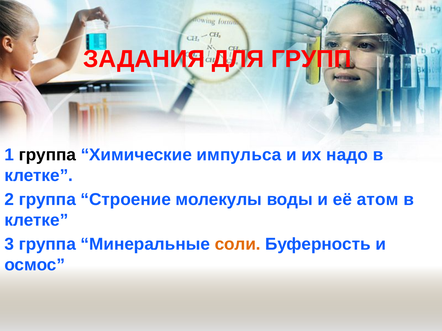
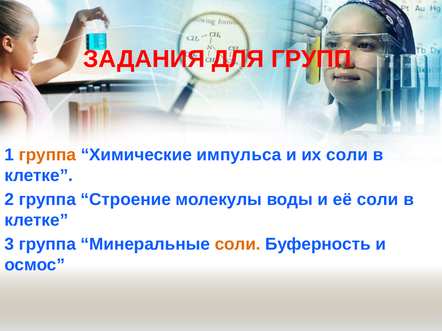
группа at (47, 155) colour: black -> orange
их надо: надо -> соли
её атом: атом -> соли
